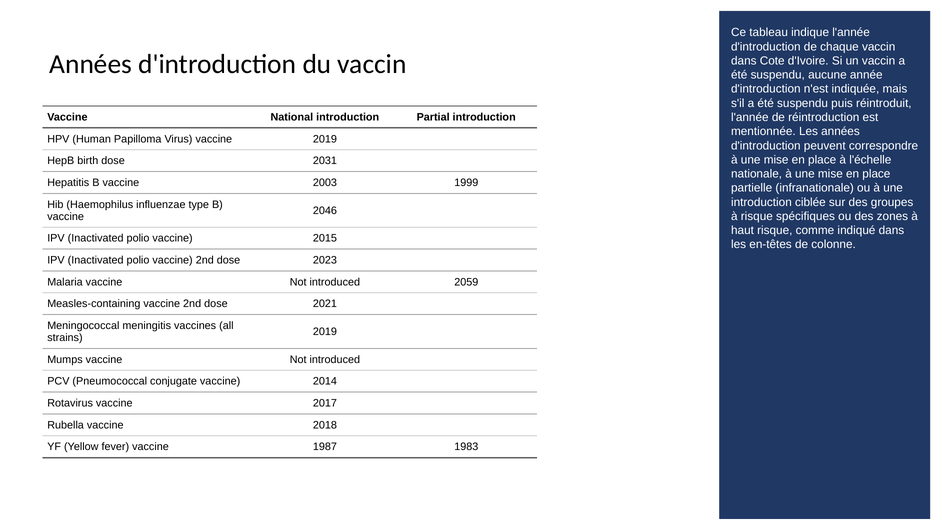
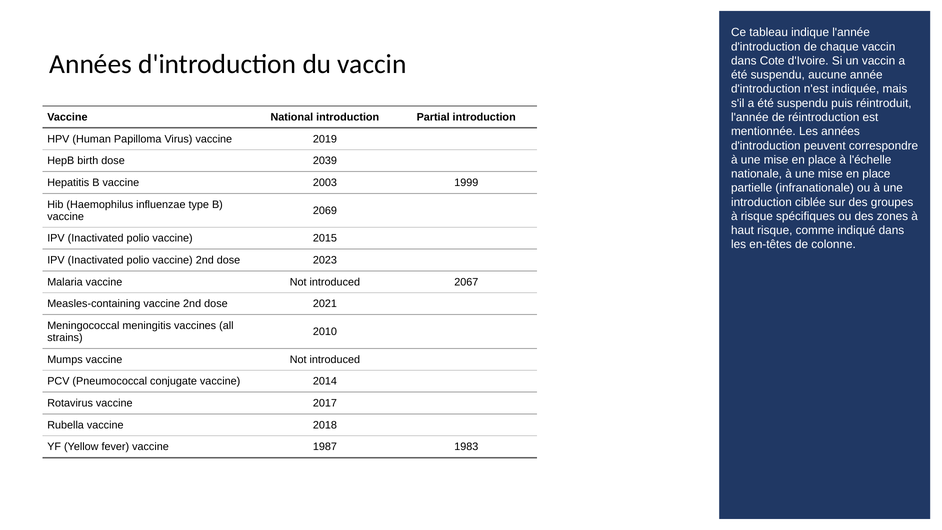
2031: 2031 -> 2039
2046: 2046 -> 2069
2059: 2059 -> 2067
2019 at (325, 332): 2019 -> 2010
